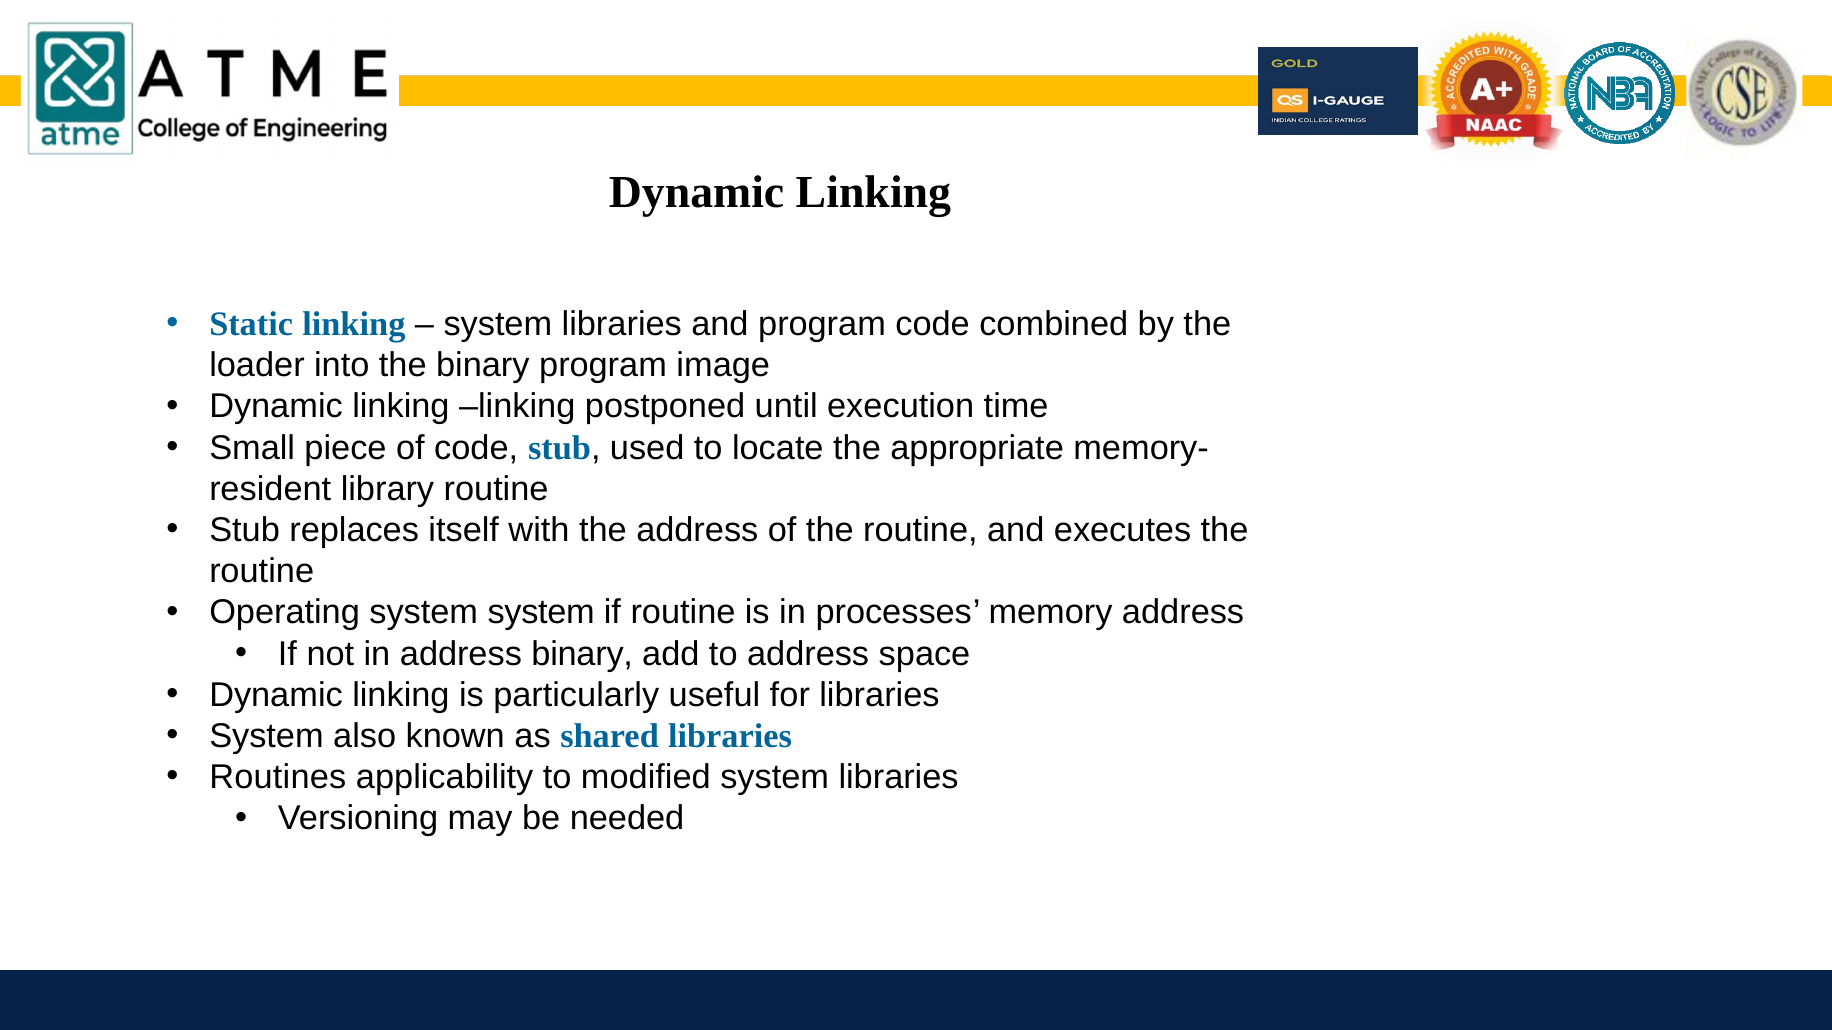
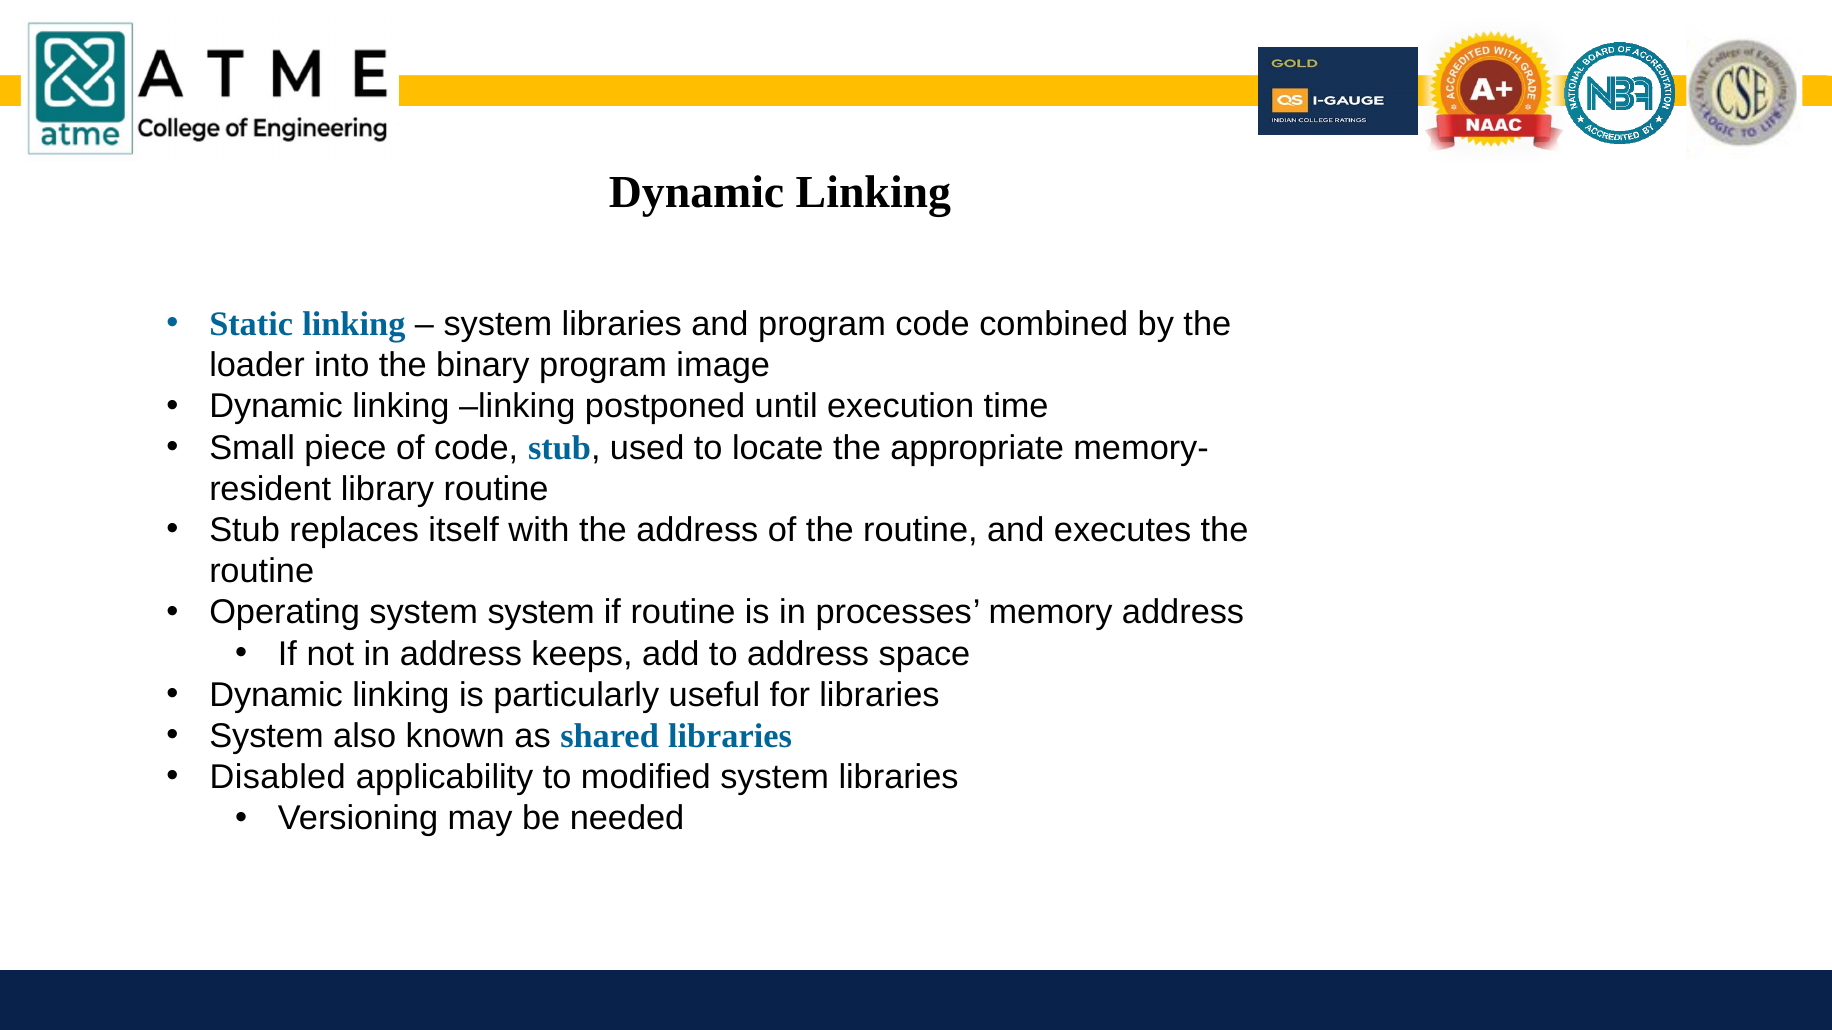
address binary: binary -> keeps
Routines: Routines -> Disabled
